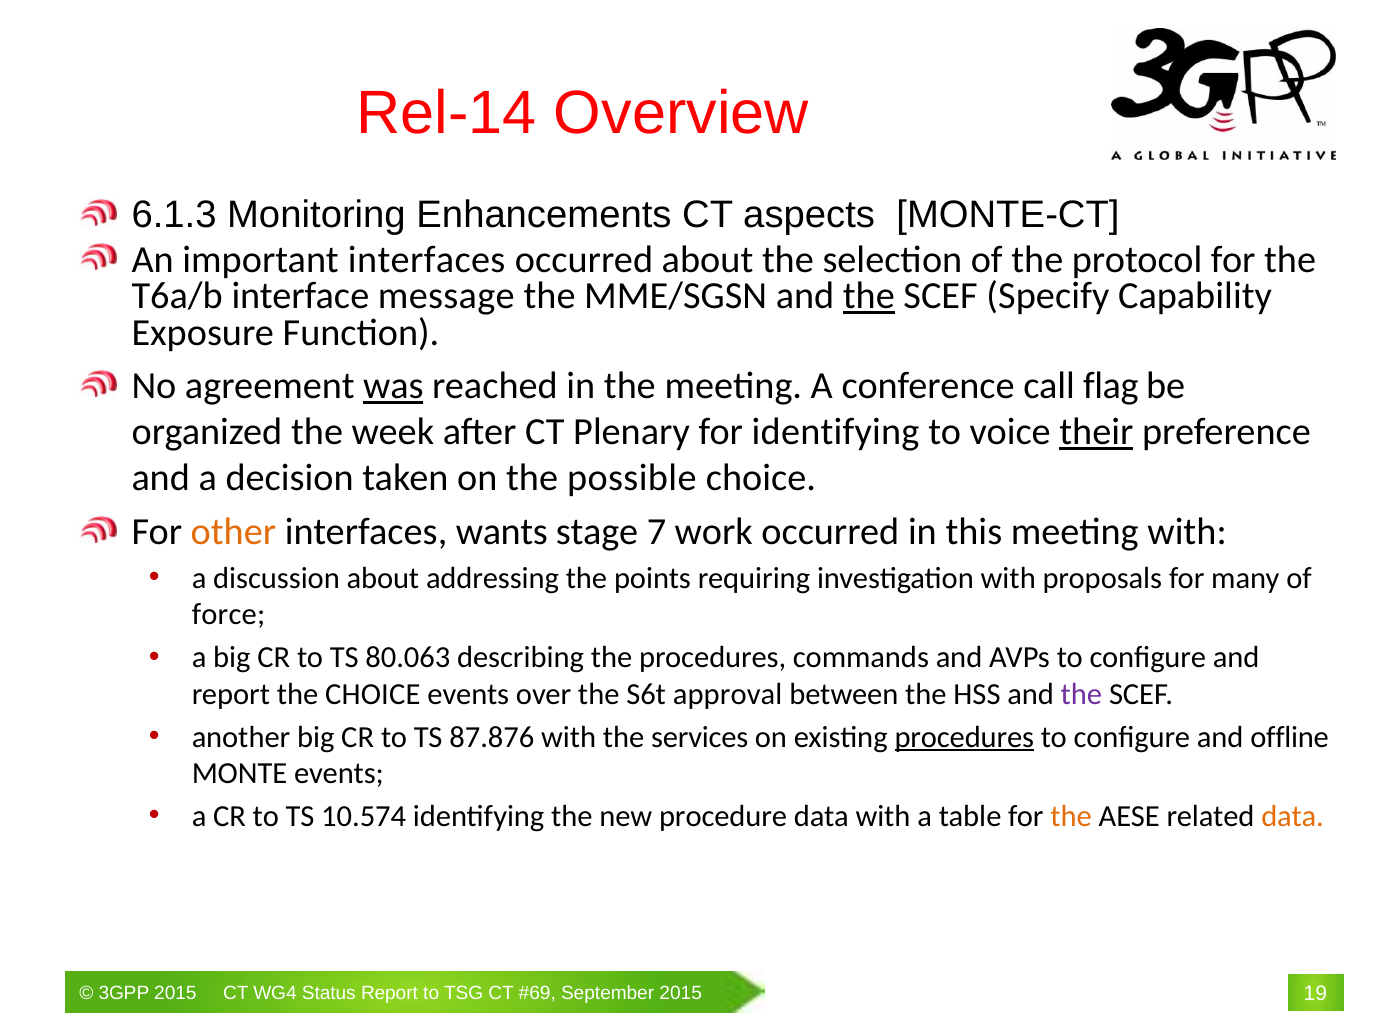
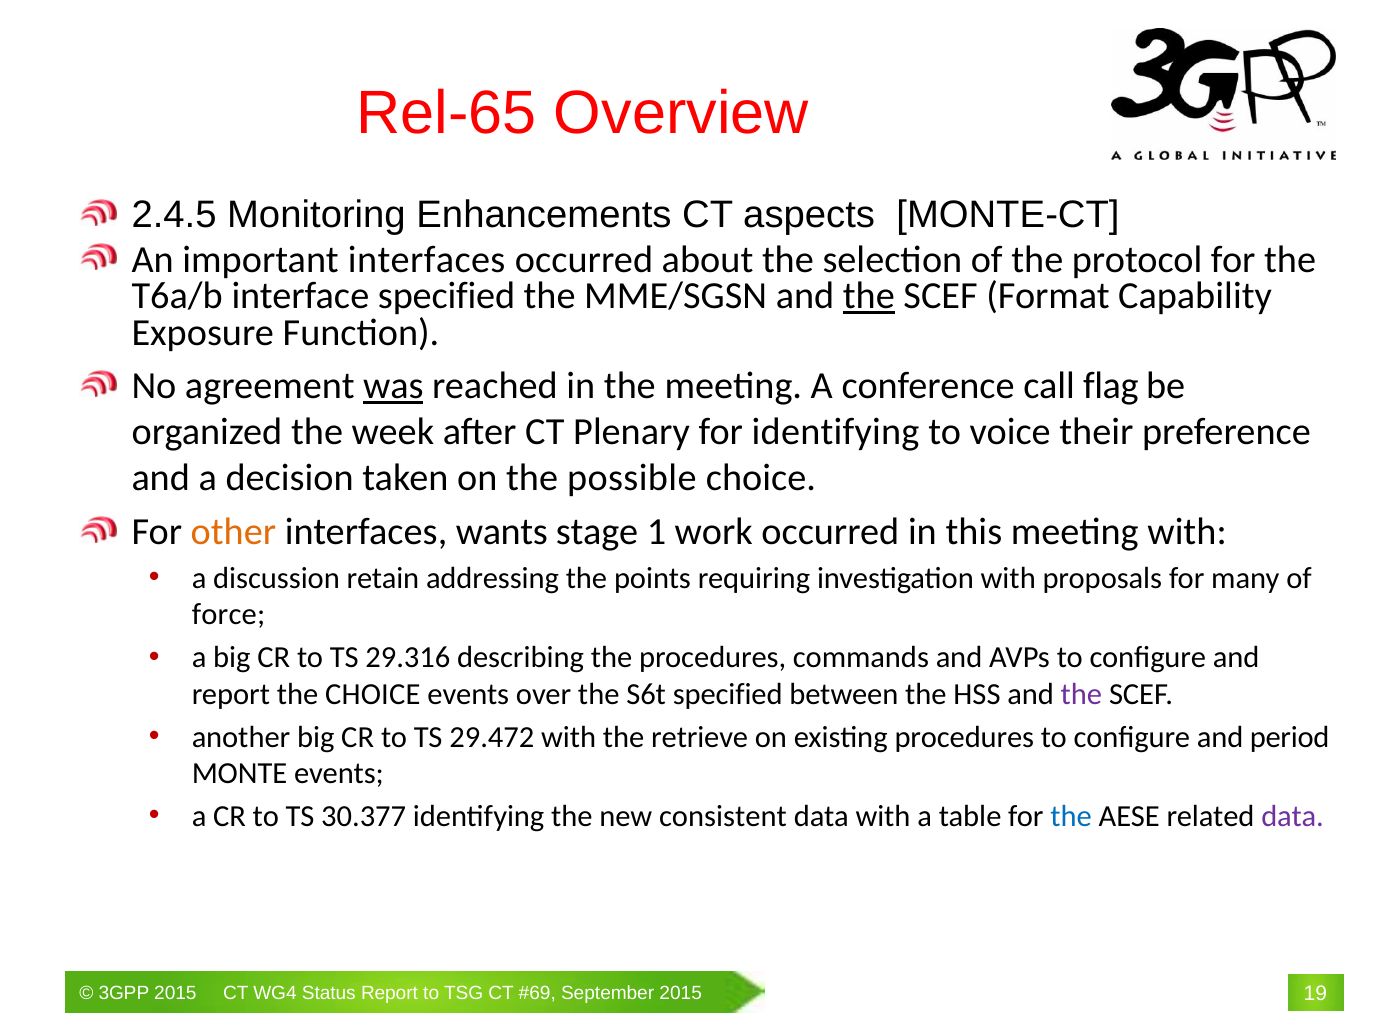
Rel-14: Rel-14 -> Rel-65
6.1.3: 6.1.3 -> 2.4.5
interface message: message -> specified
Specify: Specify -> Format
their underline: present -> none
7: 7 -> 1
discussion about: about -> retain
80.063: 80.063 -> 29.316
S6t approval: approval -> specified
87.876: 87.876 -> 29.472
services: services -> retrieve
procedures at (964, 737) underline: present -> none
offline: offline -> period
10.574: 10.574 -> 30.377
procedure: procedure -> consistent
the at (1071, 817) colour: orange -> blue
data at (1293, 817) colour: orange -> purple
